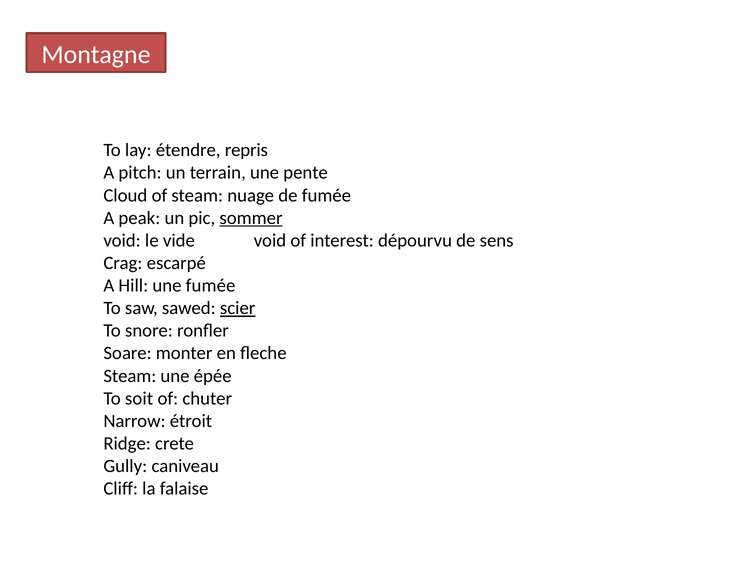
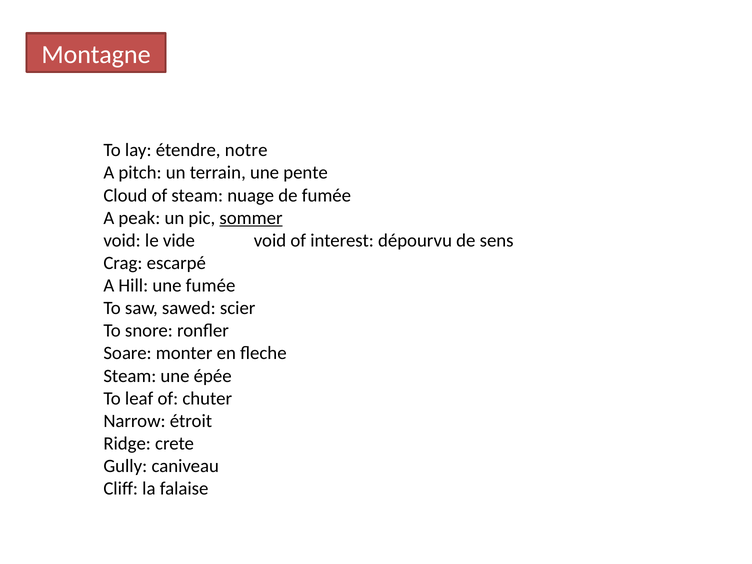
repris: repris -> notre
scier underline: present -> none
soit: soit -> leaf
